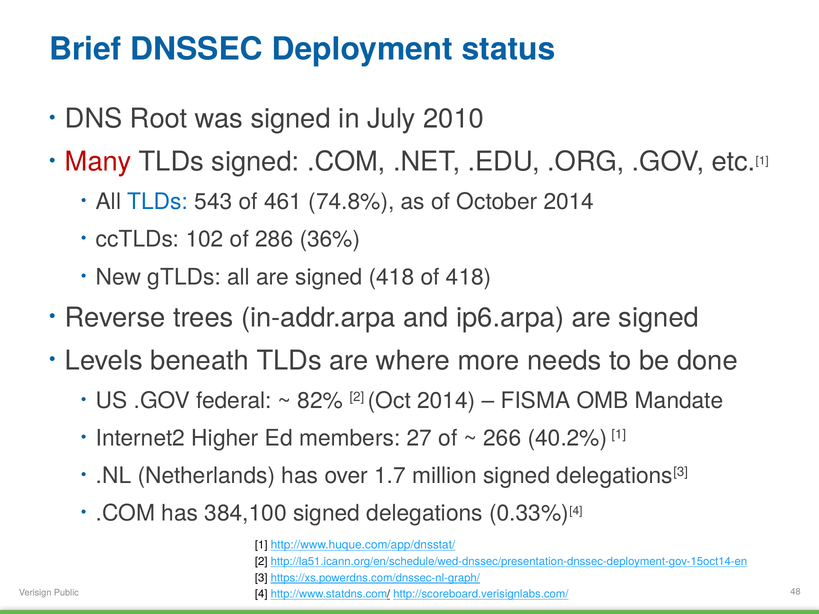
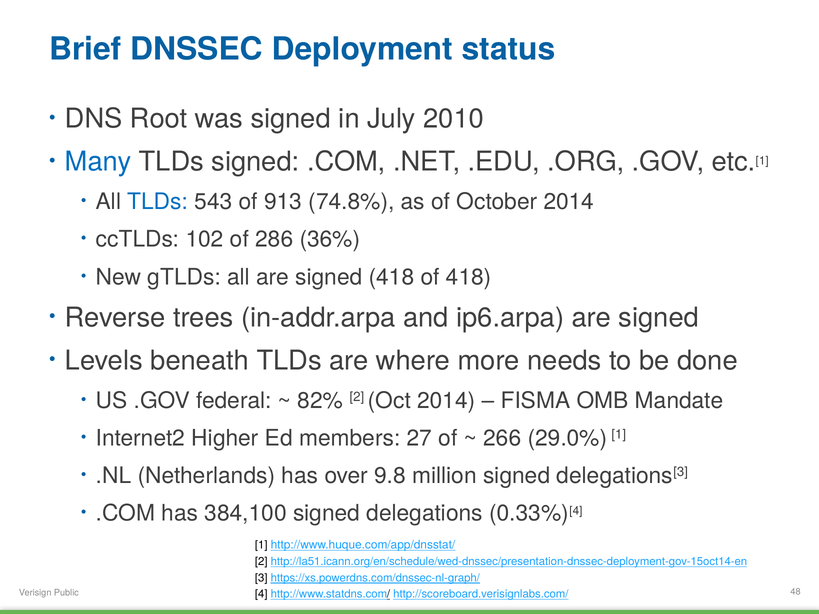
Many colour: red -> blue
461: 461 -> 913
40.2%: 40.2% -> 29.0%
1.7: 1.7 -> 9.8
